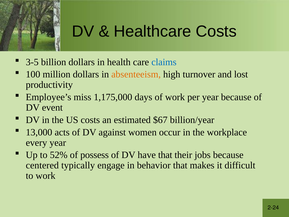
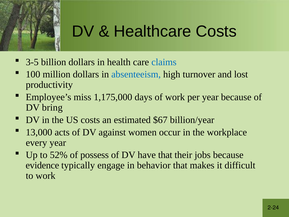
absenteeism colour: orange -> blue
event: event -> bring
centered: centered -> evidence
